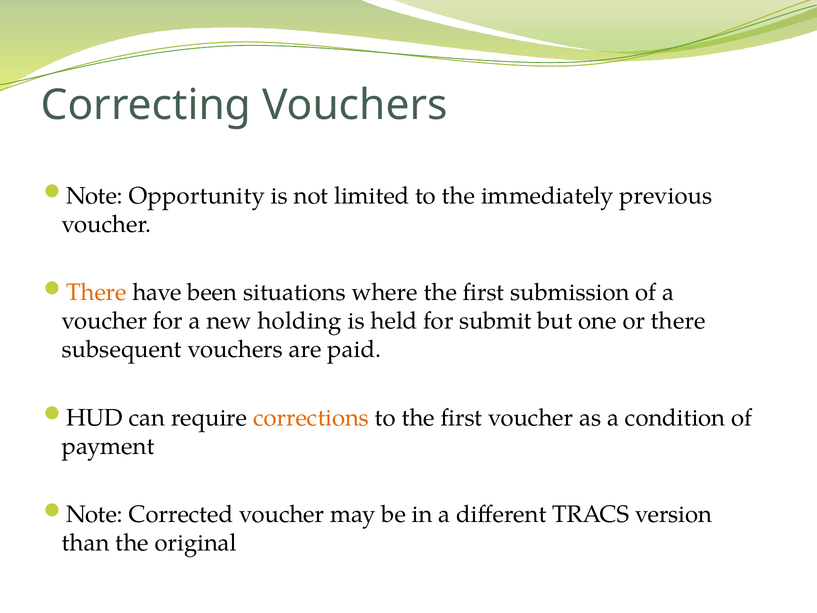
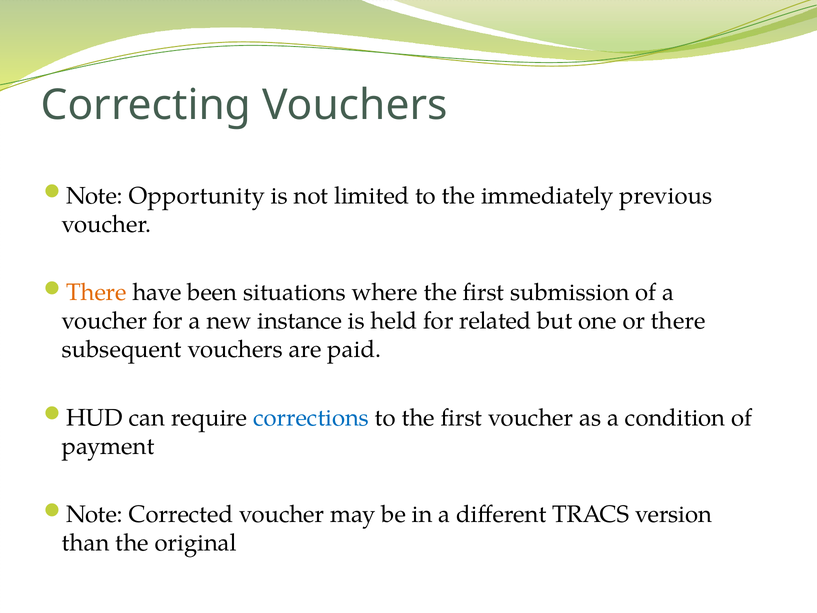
holding: holding -> instance
submit: submit -> related
corrections colour: orange -> blue
